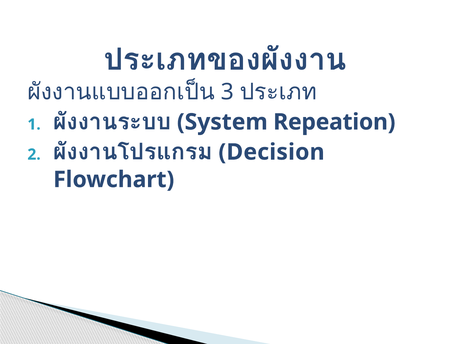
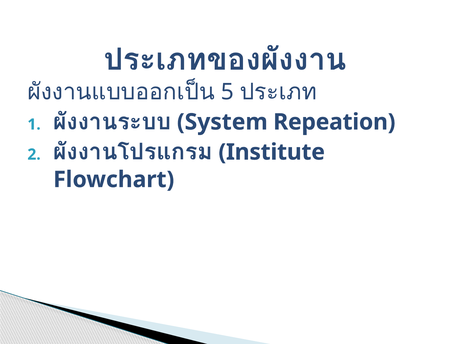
3: 3 -> 5
Decision: Decision -> Institute
